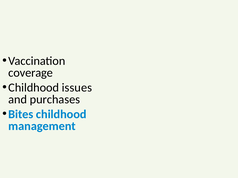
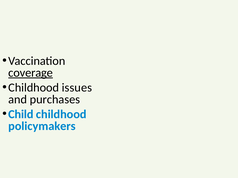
coverage underline: none -> present
Bites: Bites -> Child
management: management -> policymakers
